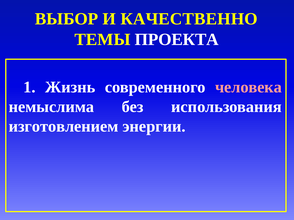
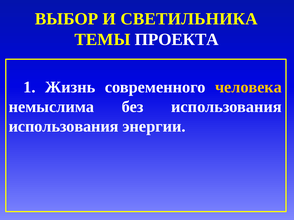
КАЧЕСТВЕННО: КАЧЕСТВЕННО -> СВЕТИЛЬНИКА
человека colour: pink -> yellow
изготовлением at (64, 127): изготовлением -> использования
